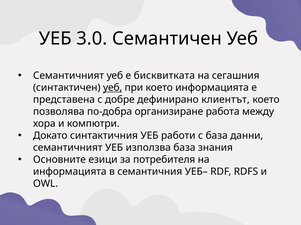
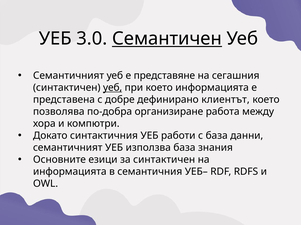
Семантичен underline: none -> present
бисквитката: бисквитката -> представяне
за потребителя: потребителя -> синтактичен
